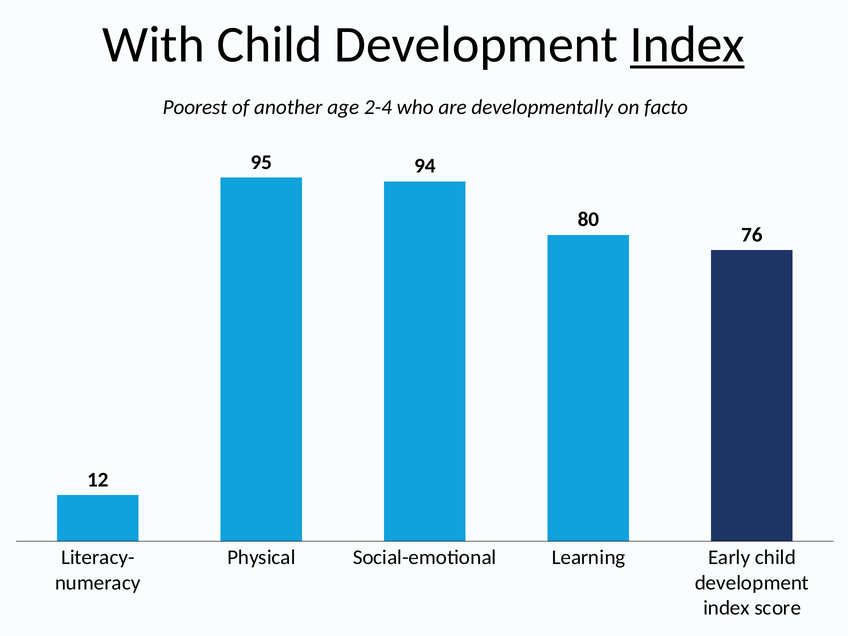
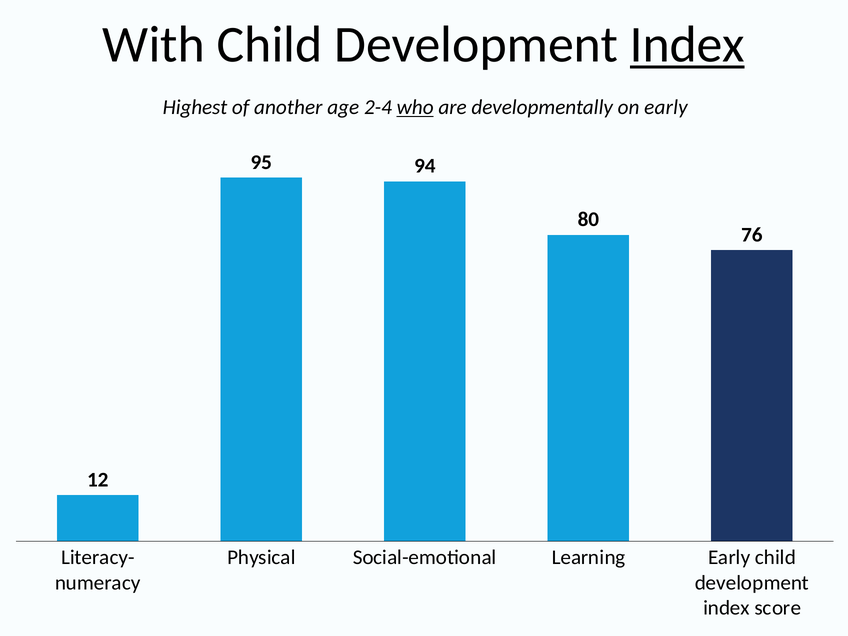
Poorest: Poorest -> Highest
who underline: none -> present
on facto: facto -> early
